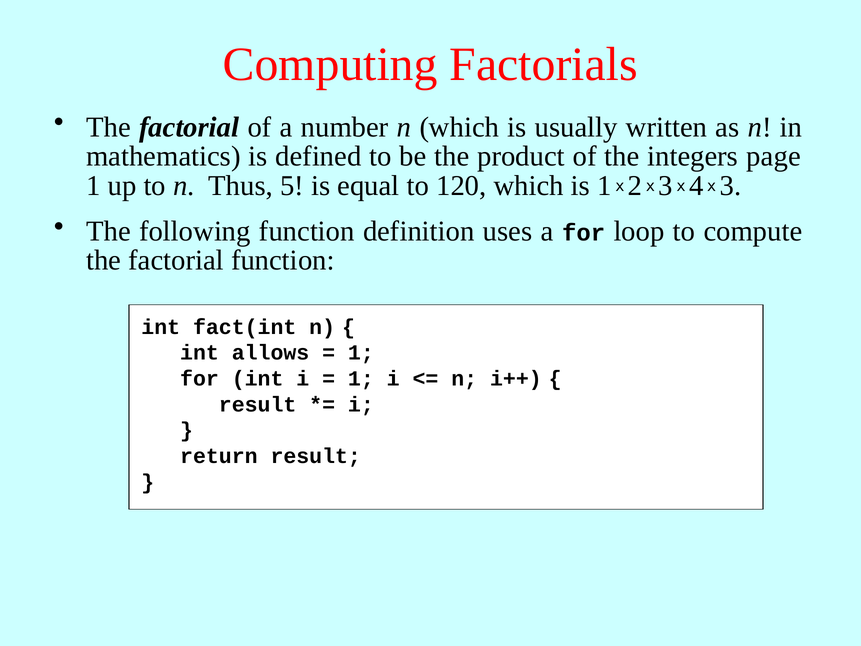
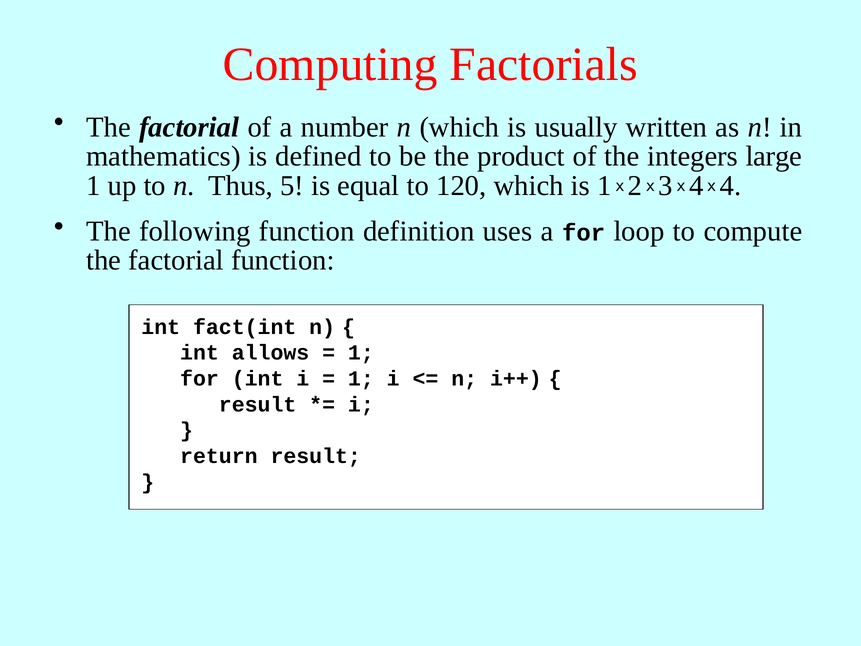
page: page -> large
4 x 3: 3 -> 4
